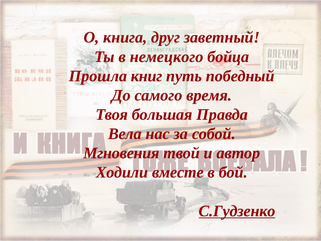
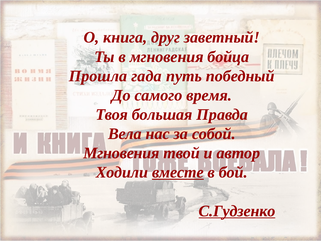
в немецкого: немецкого -> мгновения
книг: книг -> гада
вместе underline: none -> present
